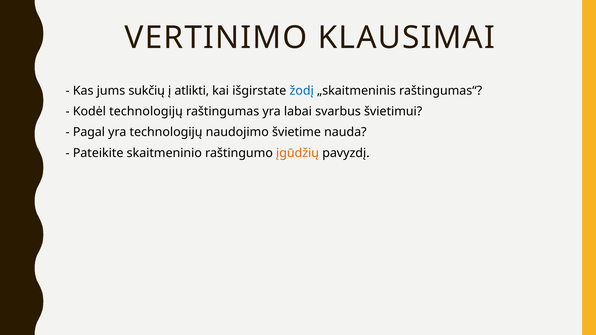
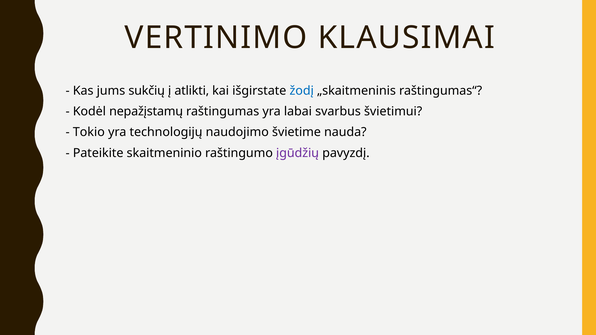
Kodėl technologijų: technologijų -> nepažįstamų
Pagal: Pagal -> Tokio
įgūdžių colour: orange -> purple
